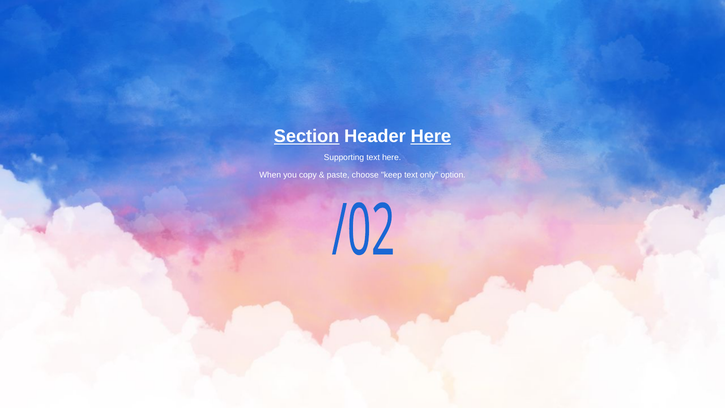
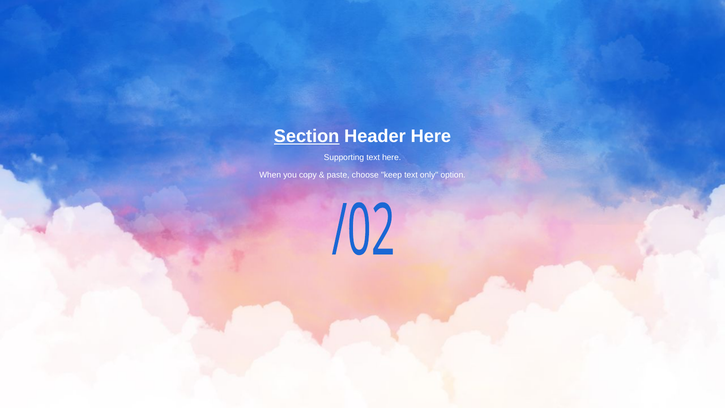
Here at (431, 136) underline: present -> none
